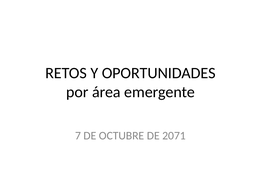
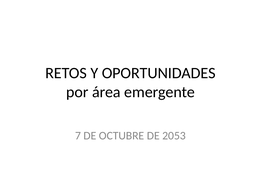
2071: 2071 -> 2053
